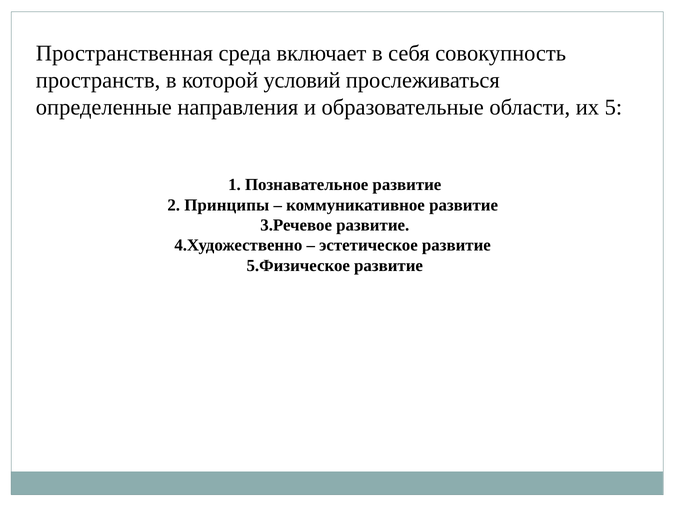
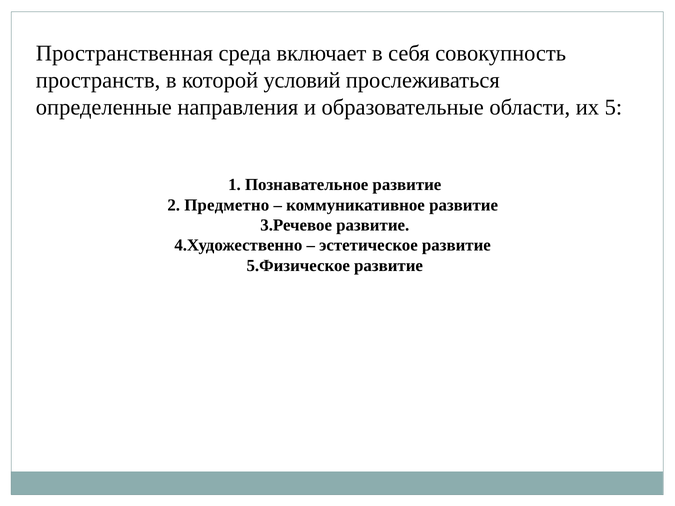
Принципы: Принципы -> Предметно
